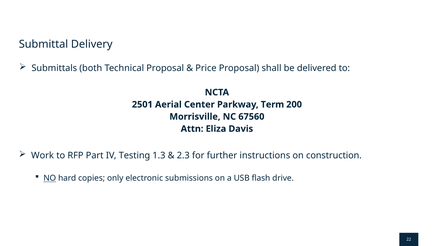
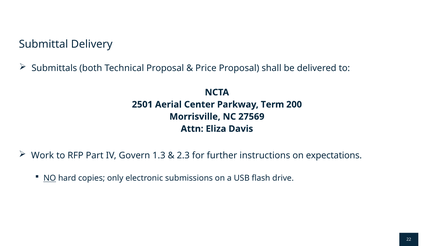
67560: 67560 -> 27569
Testing: Testing -> Govern
construction: construction -> expectations
